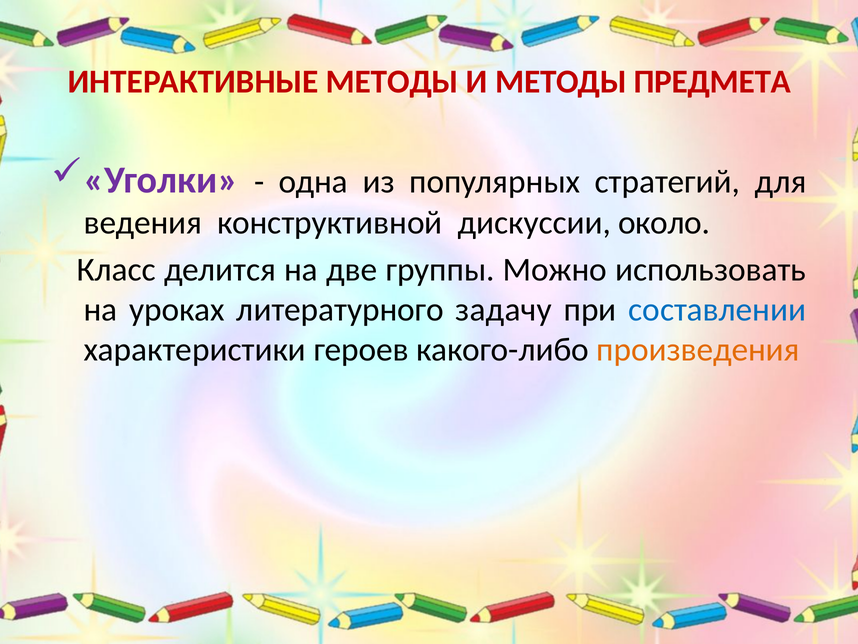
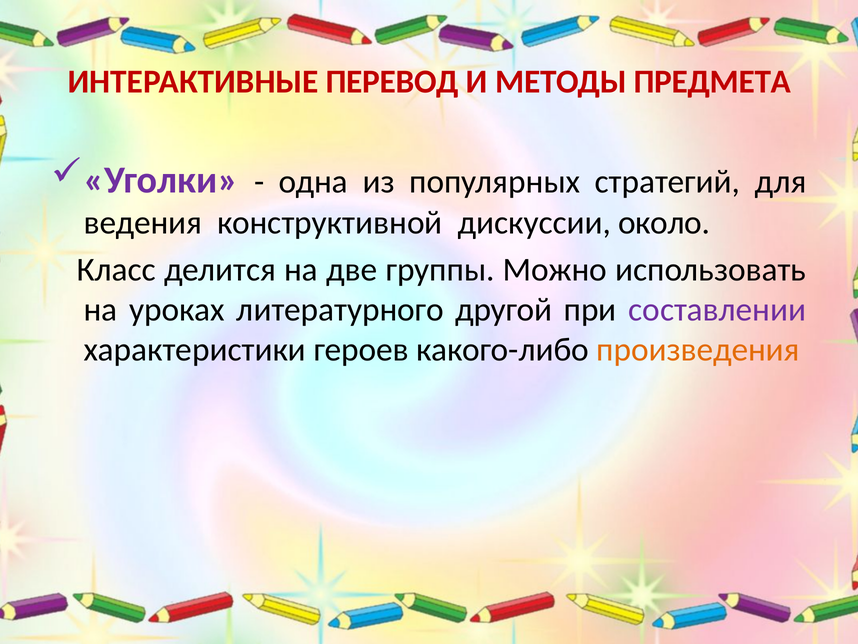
ИНТЕРАКТИВНЫЕ МЕТОДЫ: МЕТОДЫ -> ПЕРЕВОД
задачу: задачу -> другой
составлении colour: blue -> purple
